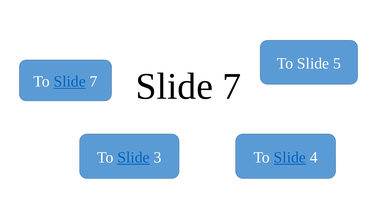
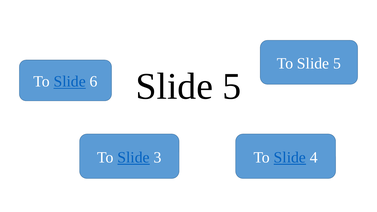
7 at (232, 87): 7 -> 5
To Slide 7: 7 -> 6
